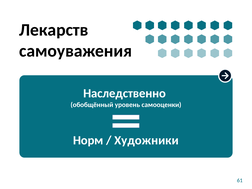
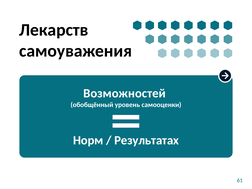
Наследственно: Наследственно -> Возможностей
Художники: Художники -> Результатах
